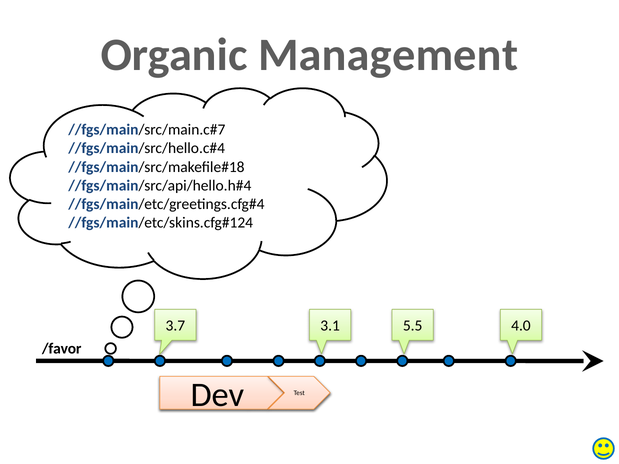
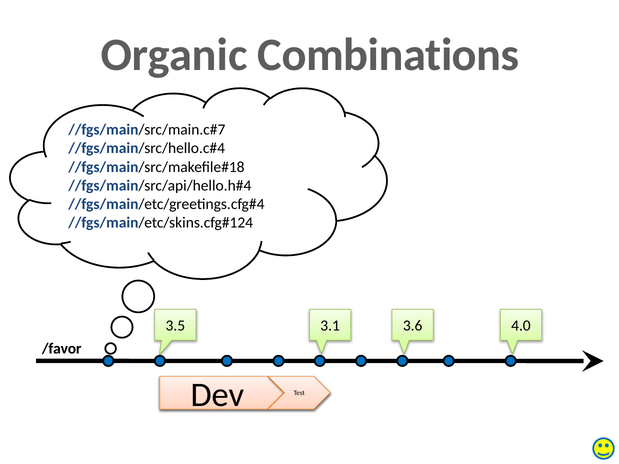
Management: Management -> Combinations
3.7: 3.7 -> 3.5
5.5: 5.5 -> 3.6
